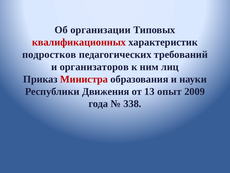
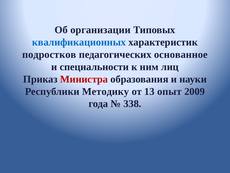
квалификационных colour: red -> blue
требований: требований -> основанное
организаторов: организаторов -> специальности
Движения: Движения -> Методику
